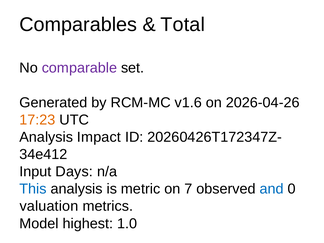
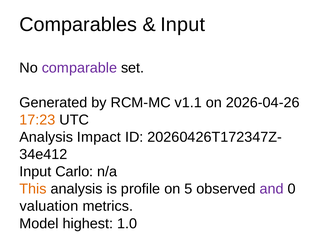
Total at (183, 25): Total -> Input
v1.6: v1.6 -> v1.1
Days: Days -> Carlo
This colour: blue -> orange
metric: metric -> profile
7: 7 -> 5
and colour: blue -> purple
